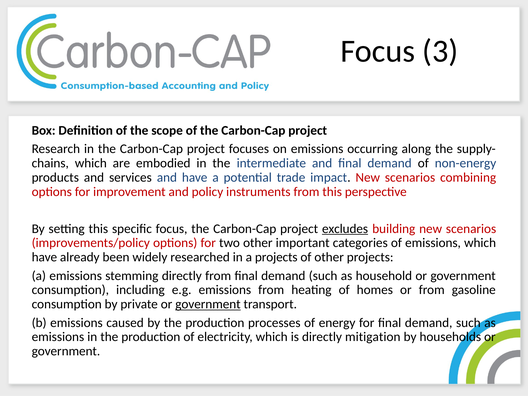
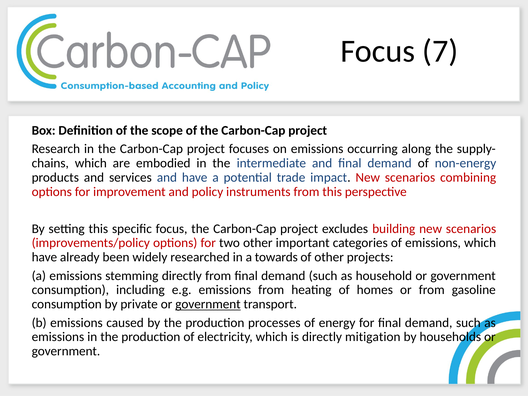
3: 3 -> 7
excludes underline: present -> none
a projects: projects -> towards
